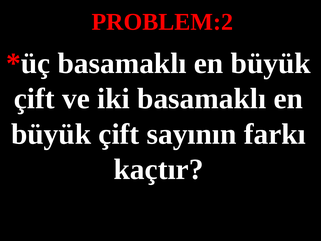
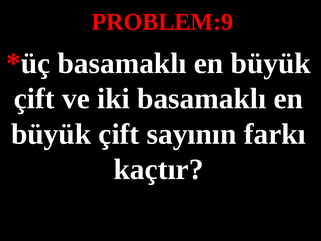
PROBLEM:2: PROBLEM:2 -> PROBLEM:9
